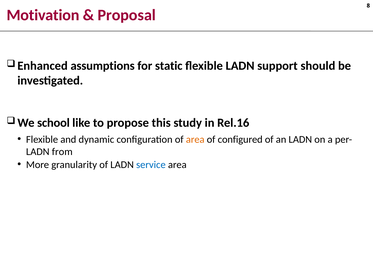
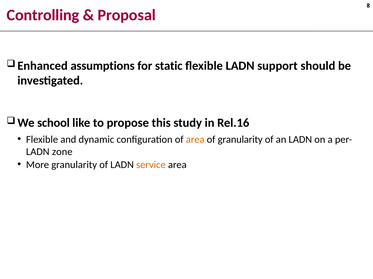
Motivation: Motivation -> Controlling
of configured: configured -> granularity
from: from -> zone
service colour: blue -> orange
